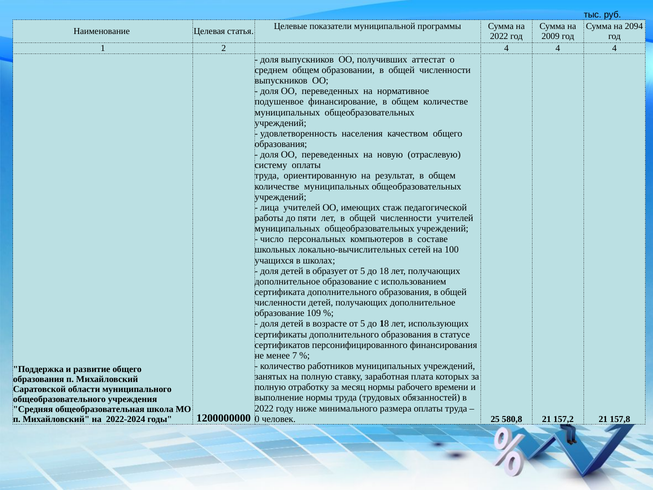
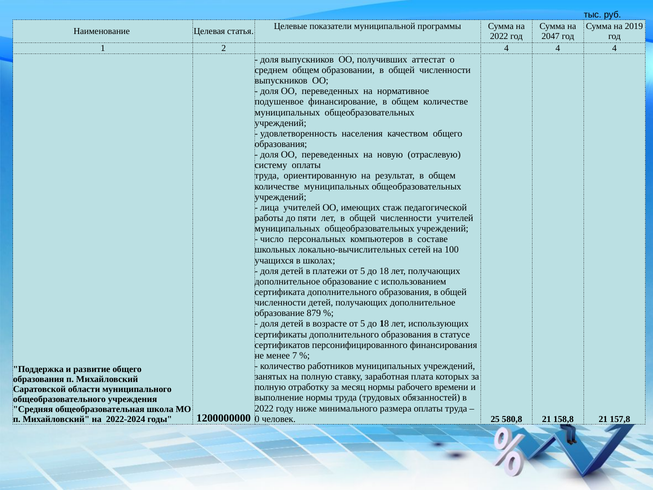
2094: 2094 -> 2019
2009: 2009 -> 2047
образует: образует -> платежи
109: 109 -> 879
157,2: 157,2 -> 158,8
